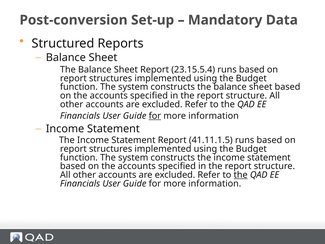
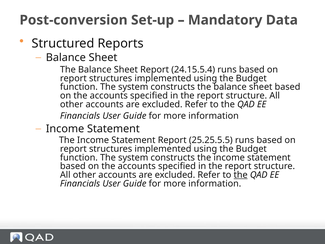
23.15.5.4: 23.15.5.4 -> 24.15.5.4
for at (155, 116) underline: present -> none
41.11.1.5: 41.11.1.5 -> 25.25.5.5
